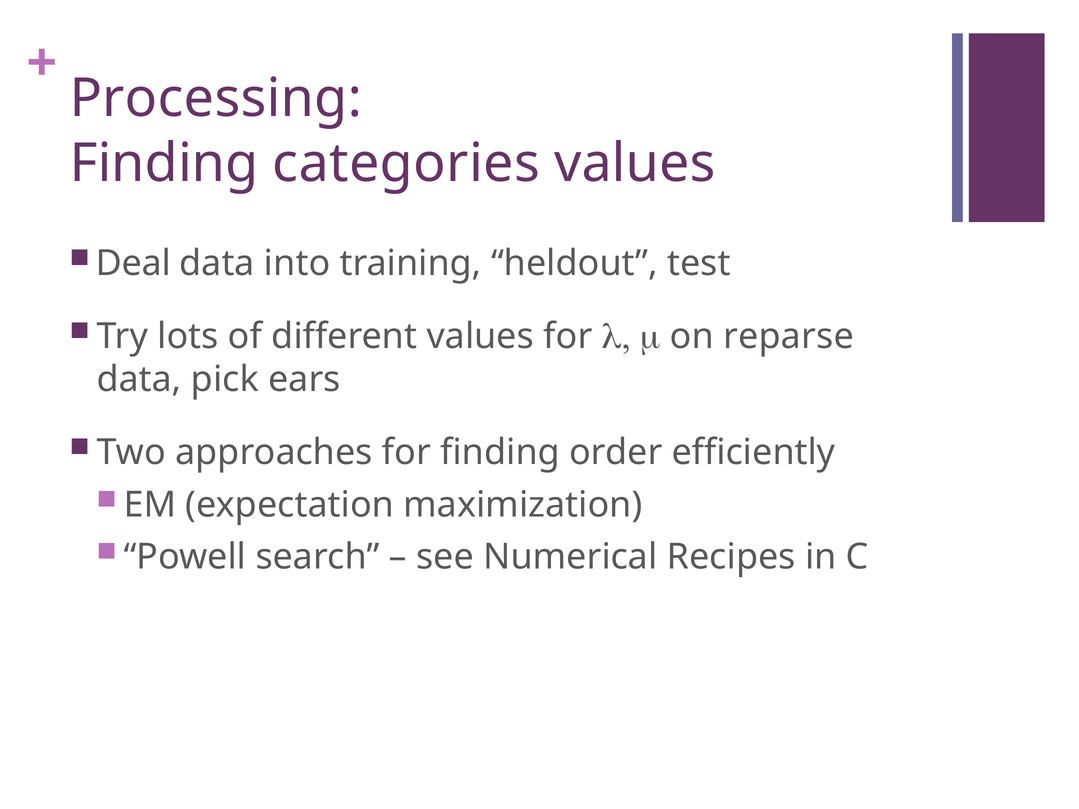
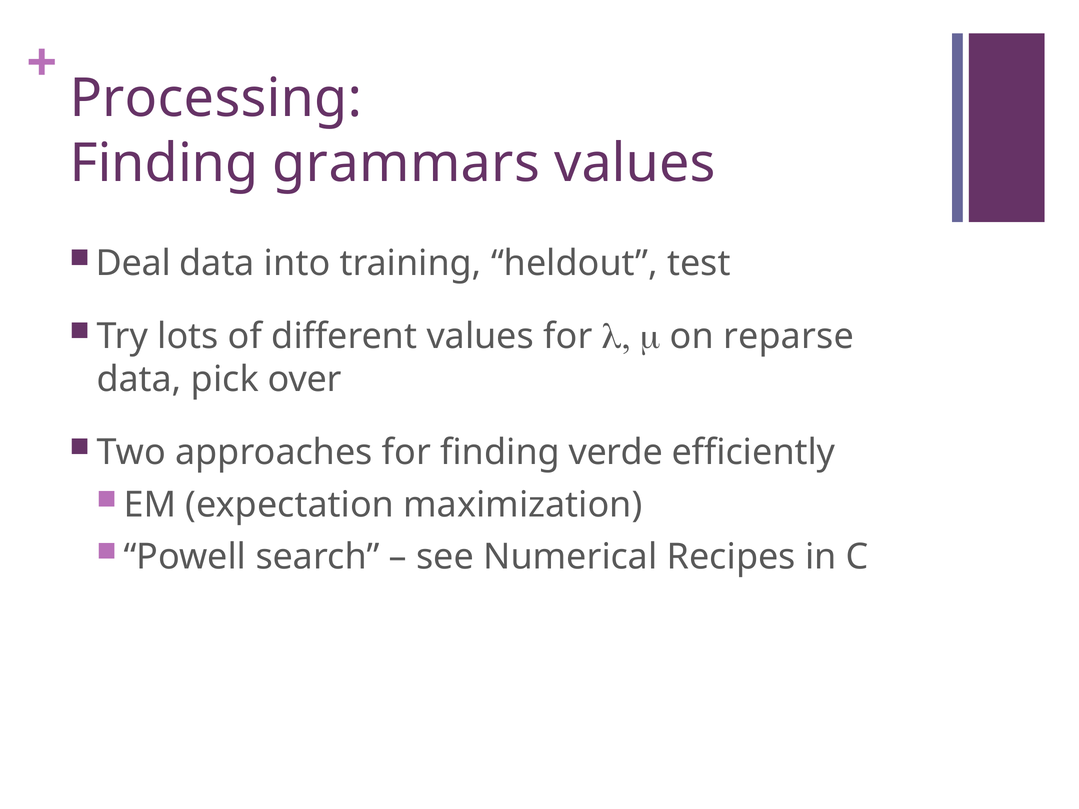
categories: categories -> grammars
ears: ears -> over
order: order -> verde
